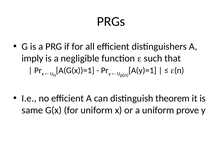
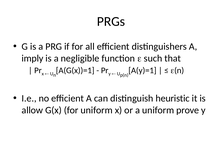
theorem: theorem -> heuristic
same: same -> allow
